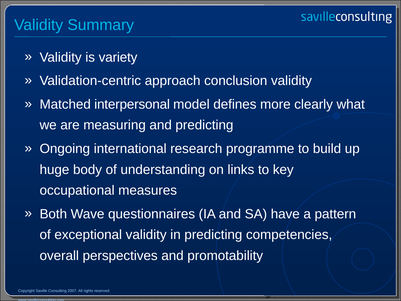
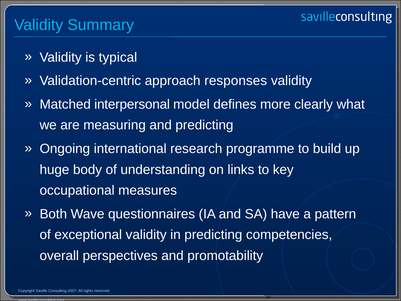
variety: variety -> typical
conclusion: conclusion -> responses
